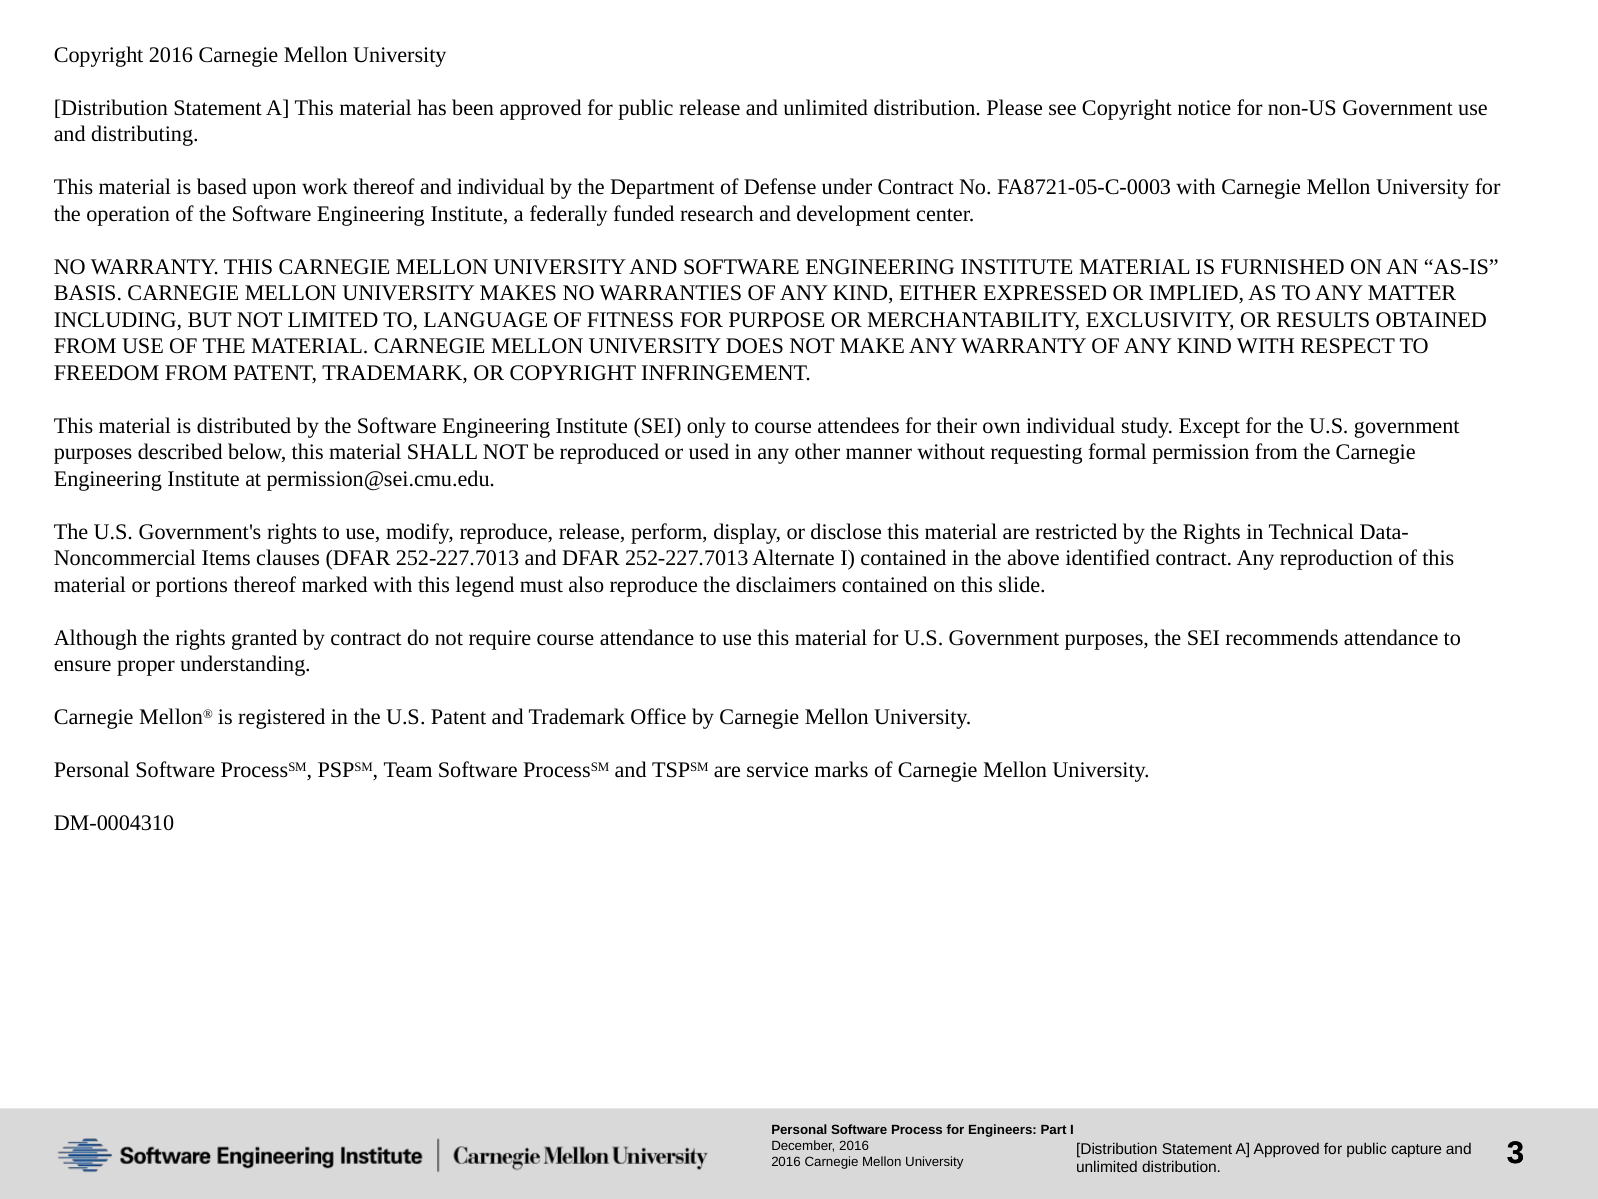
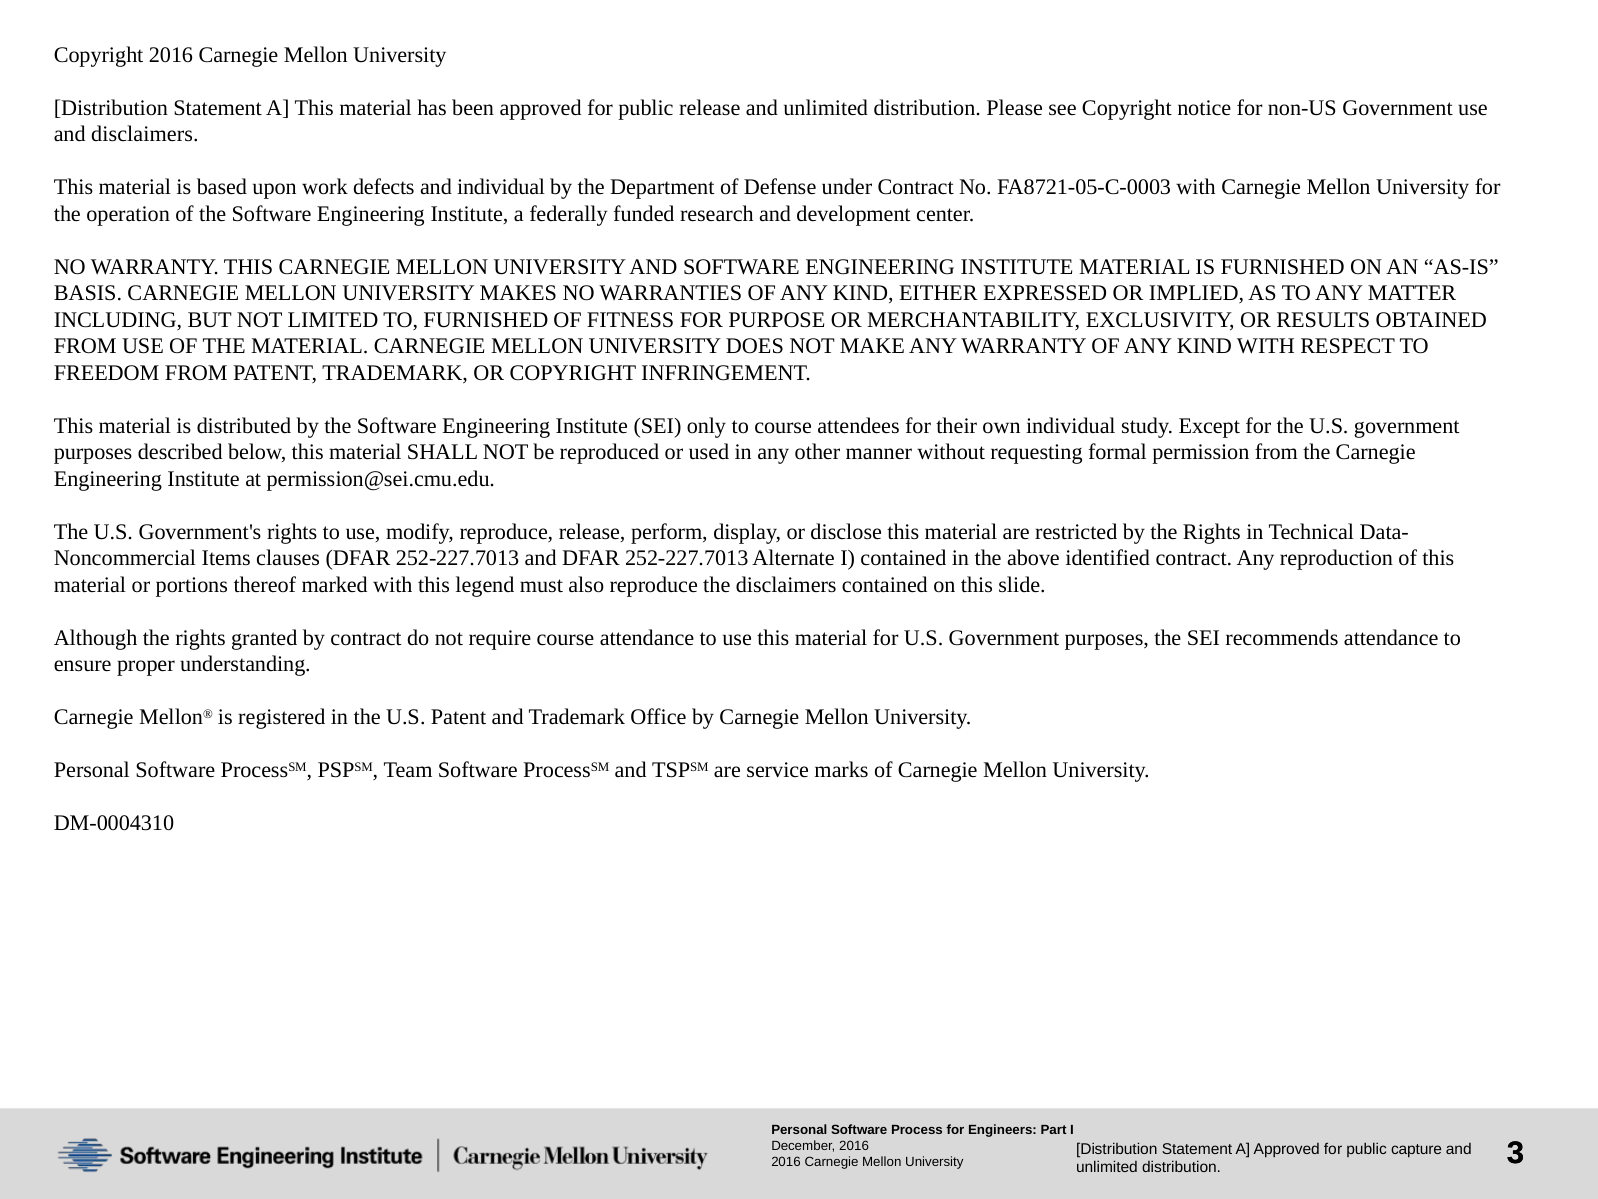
and distributing: distributing -> disclaimers
work thereof: thereof -> defects
TO LANGUAGE: LANGUAGE -> FURNISHED
